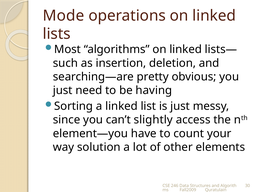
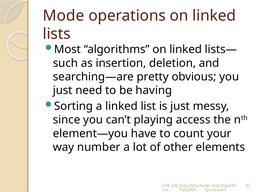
slightly: slightly -> playing
solution: solution -> number
